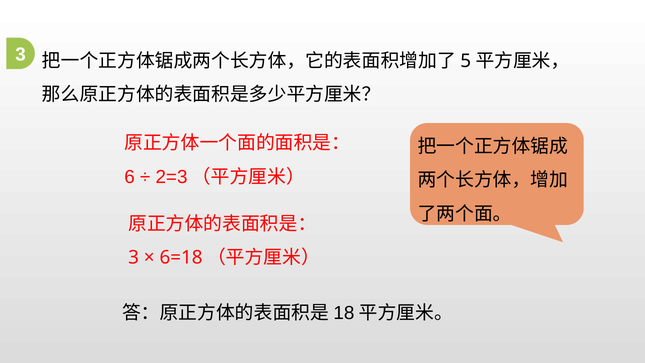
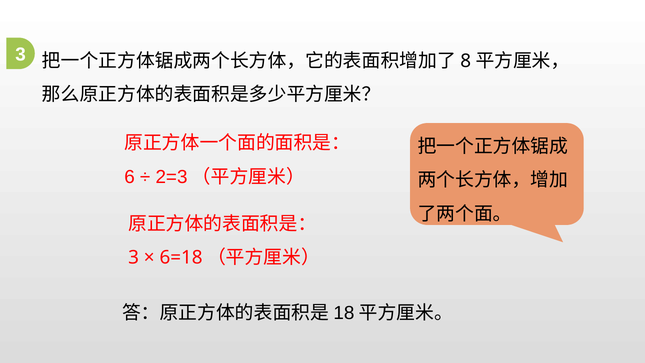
5: 5 -> 8
